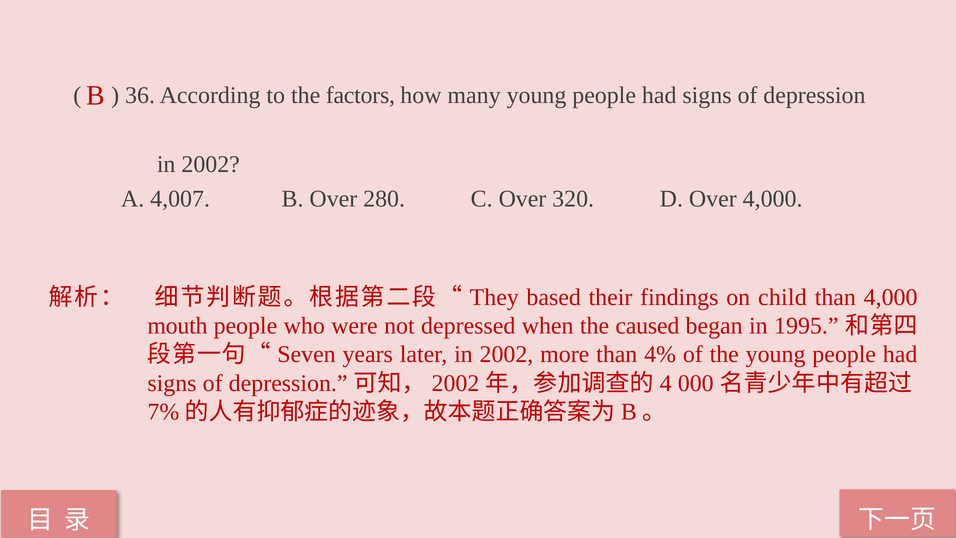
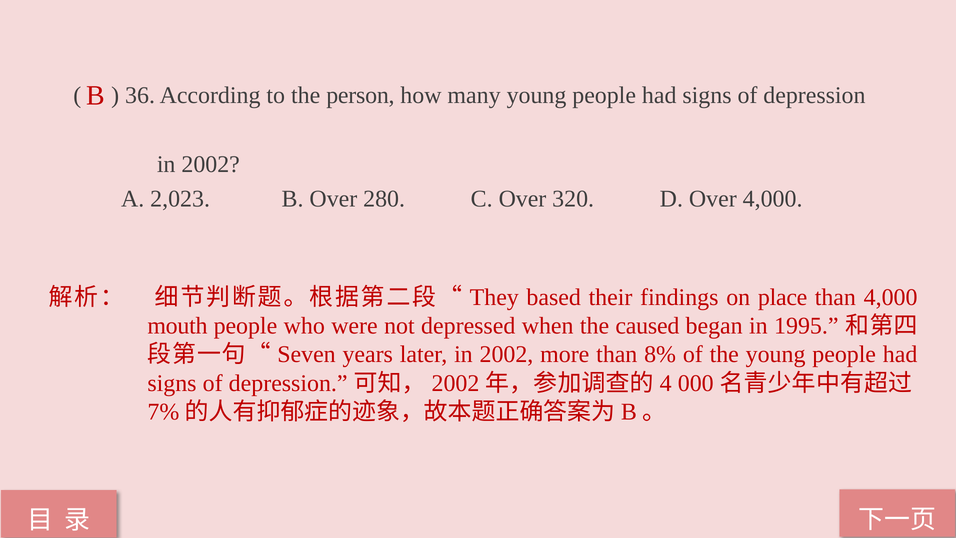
factors: factors -> person
4,007: 4,007 -> 2,023
child: child -> place
4%: 4% -> 8%
